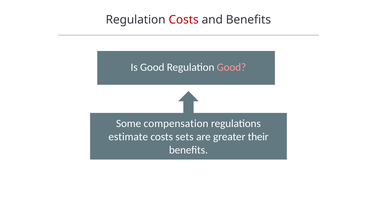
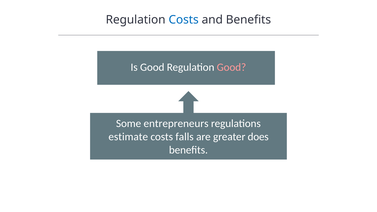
Costs at (184, 20) colour: red -> blue
compensation: compensation -> entrepreneurs
sets: sets -> falls
their: their -> does
